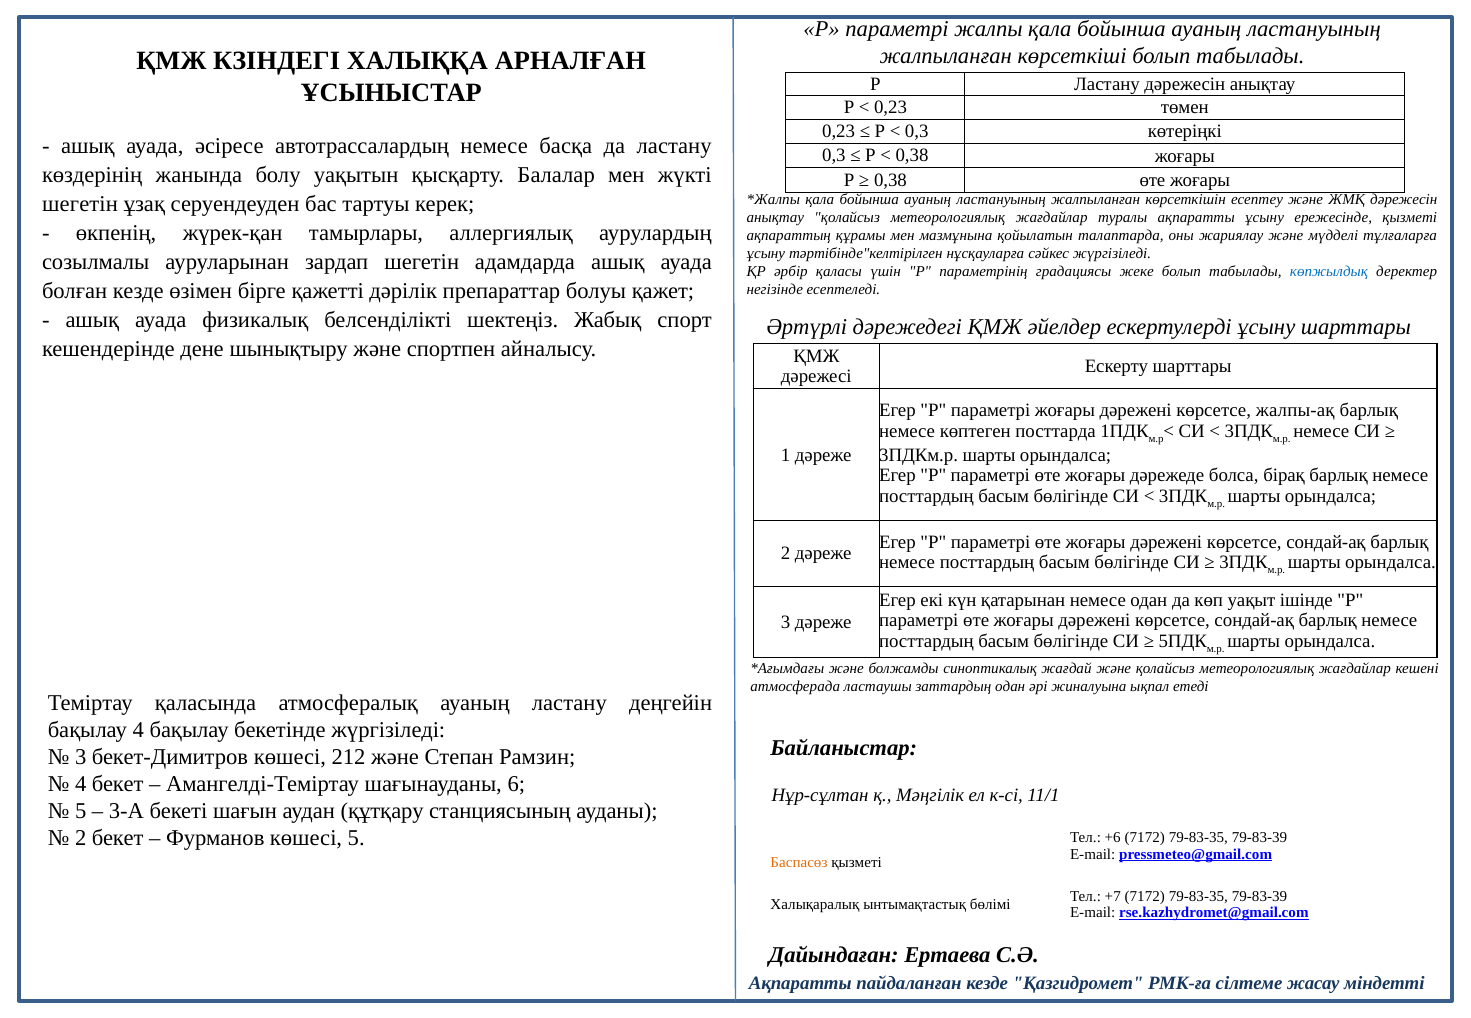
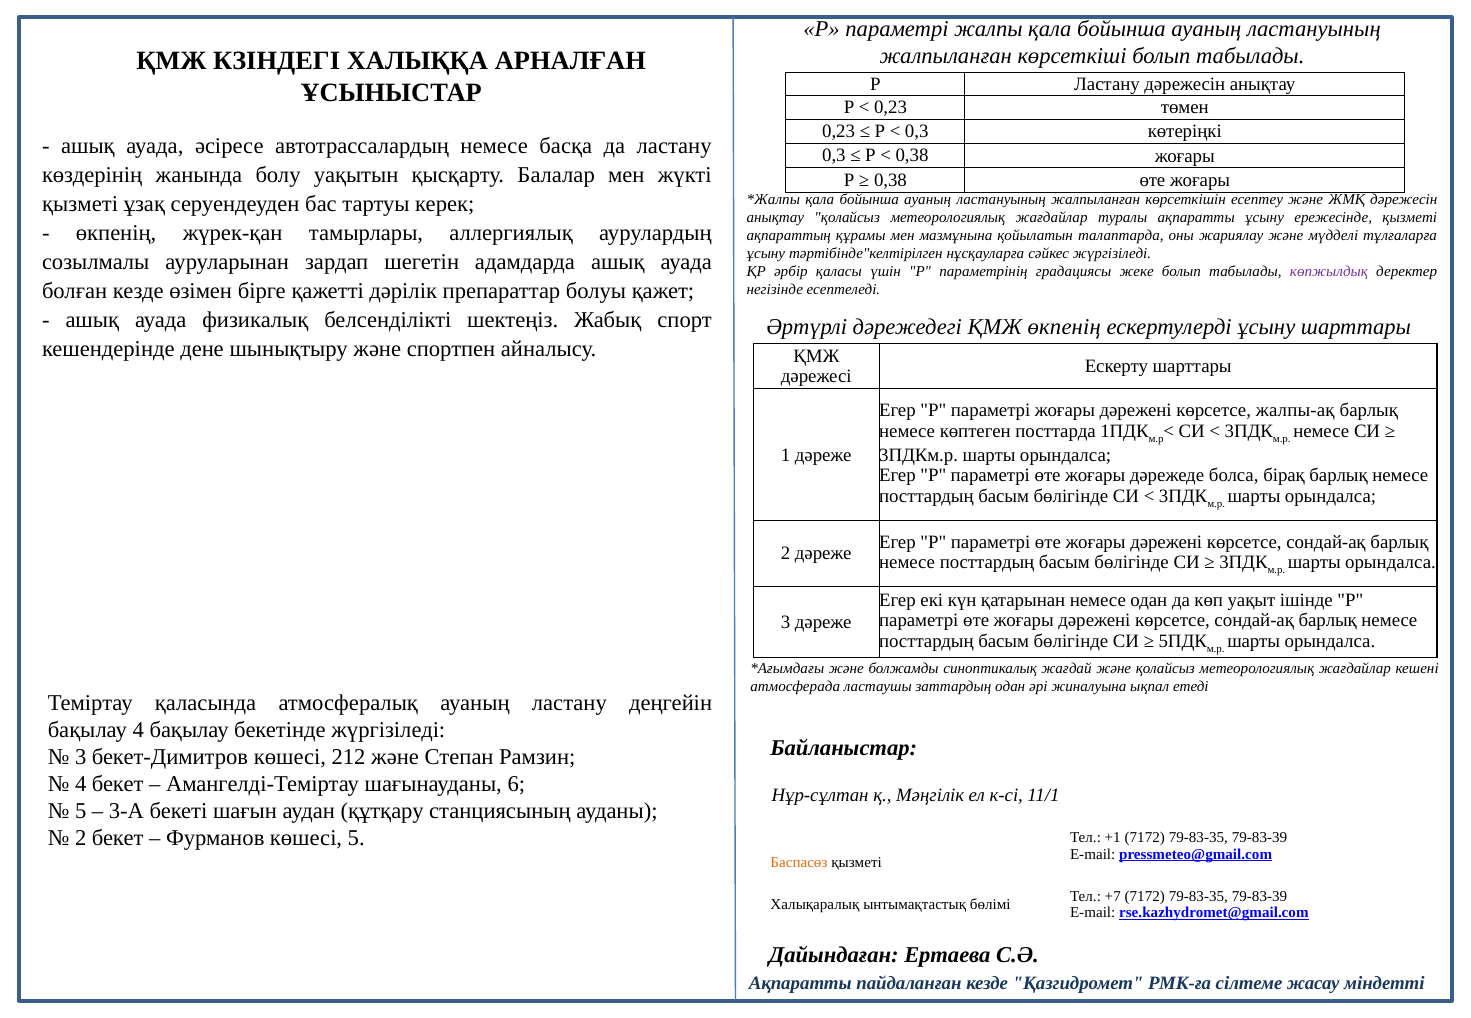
шегетін at (80, 204): шегетін -> қызметі
көпжылдық colour: blue -> purple
ҚМЖ әйелдер: әйелдер -> өкпенің
+6: +6 -> +1
